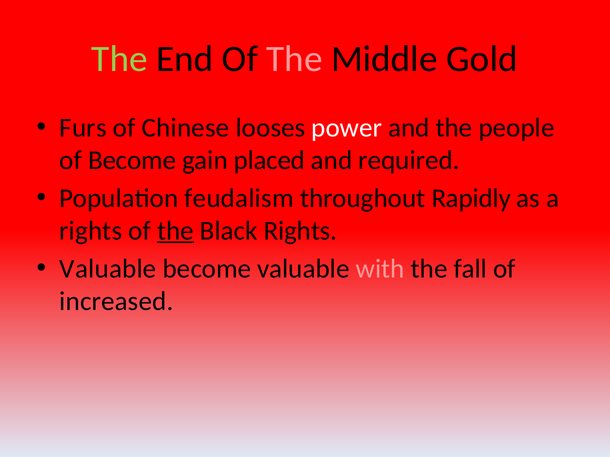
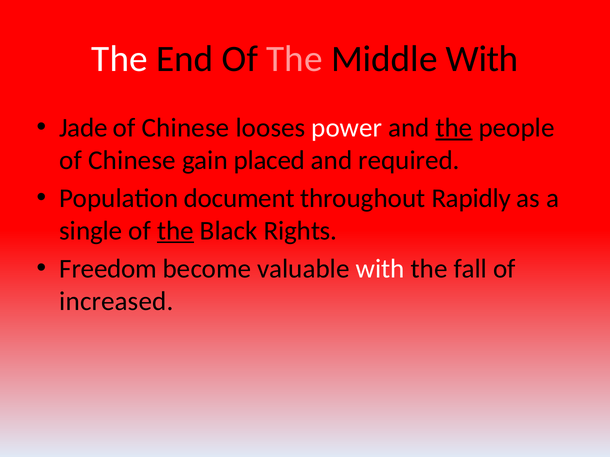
The at (120, 59) colour: light green -> white
Middle Gold: Gold -> With
Furs: Furs -> Jade
the at (454, 128) underline: none -> present
Become at (132, 161): Become -> Chinese
feudalism: feudalism -> document
rights at (91, 231): rights -> single
Valuable at (108, 269): Valuable -> Freedom
with at (380, 269) colour: pink -> white
